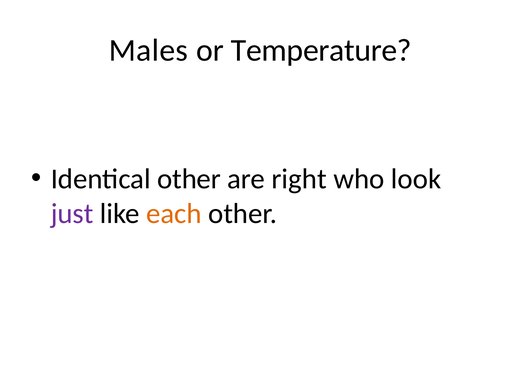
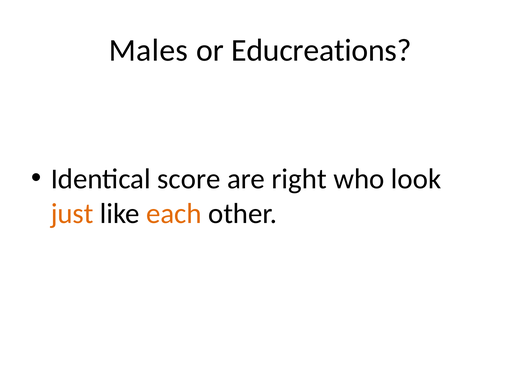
Temperature: Temperature -> Educreations
Identical other: other -> score
just colour: purple -> orange
